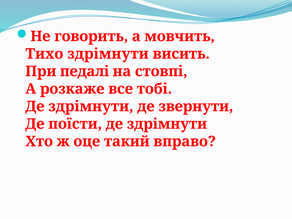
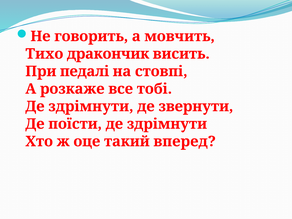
Тихо здрімнути: здрімнути -> дракончик
вправо: вправо -> вперед
